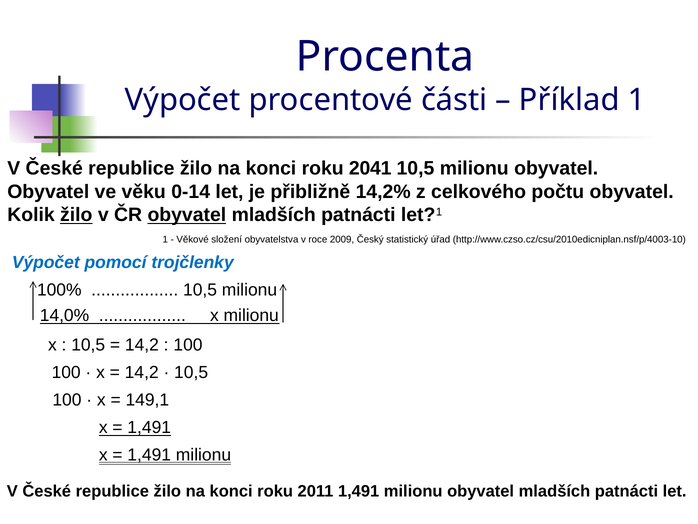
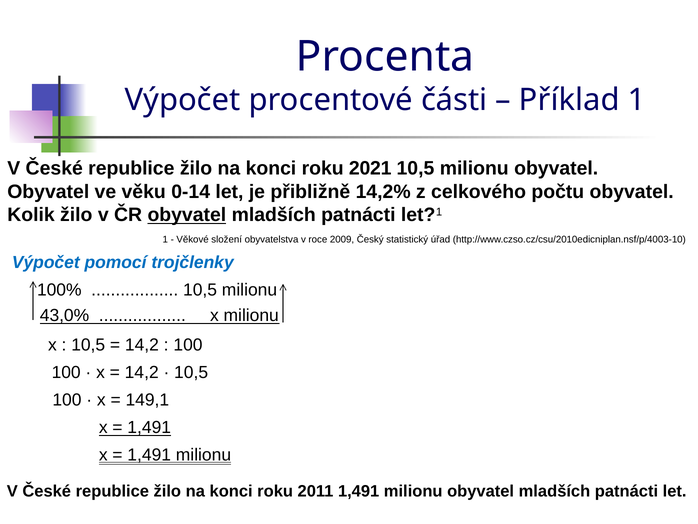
2041: 2041 -> 2021
žilo at (76, 215) underline: present -> none
14,0%: 14,0% -> 43,0%
